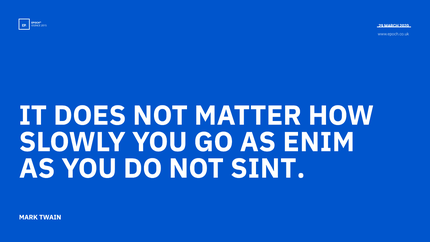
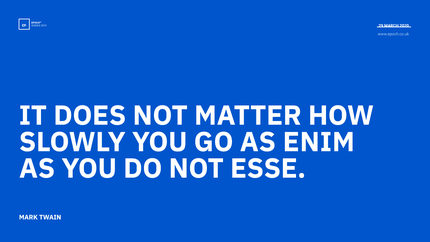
SINT: SINT -> ESSE
